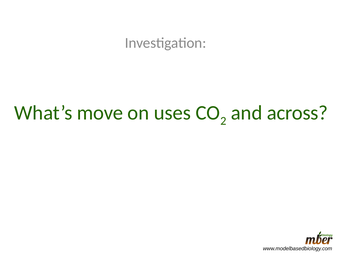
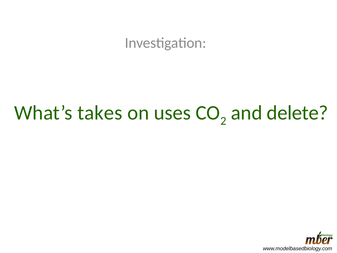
move: move -> takes
across: across -> delete
